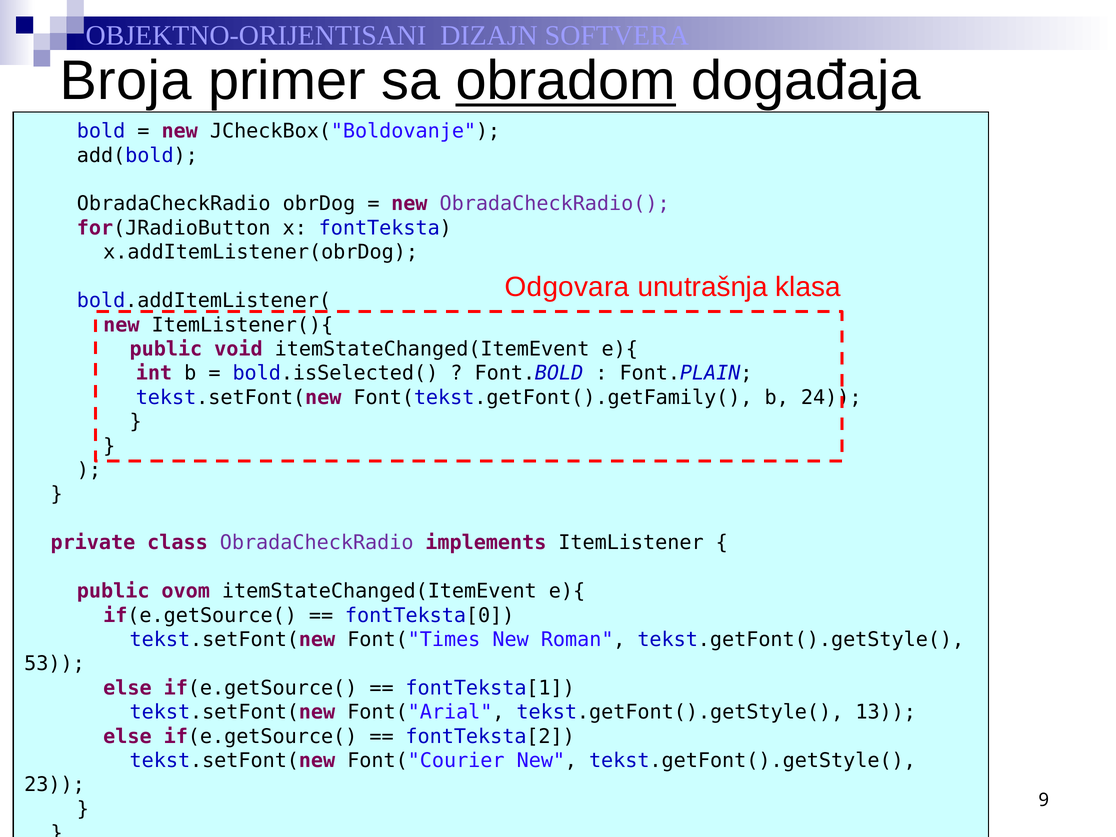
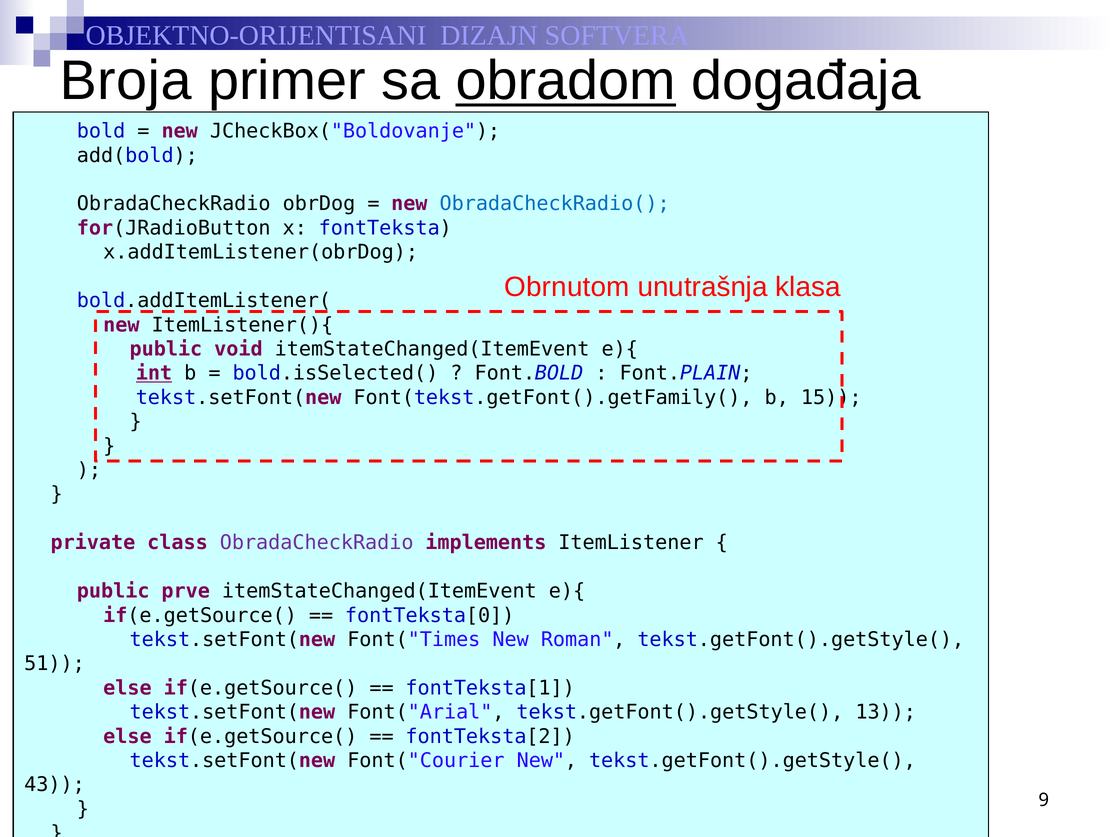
ObradaCheckRadio( colour: purple -> blue
Odgovara: Odgovara -> Obrnutom
int underline: none -> present
24: 24 -> 15
ovom: ovom -> prve
53: 53 -> 51
23: 23 -> 43
